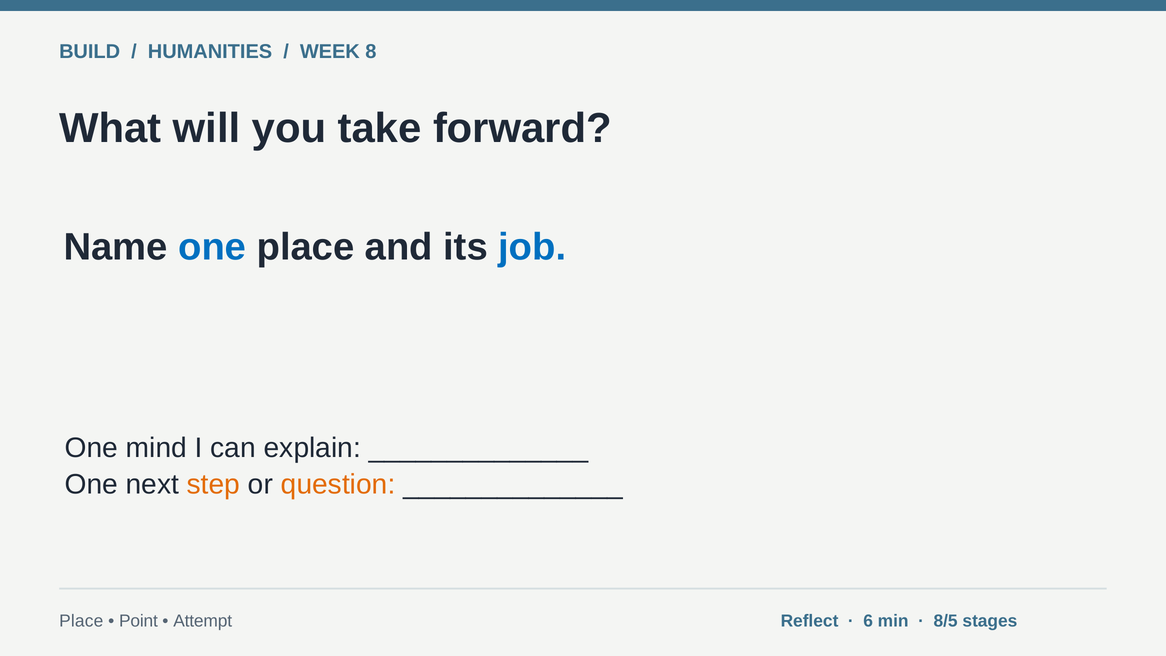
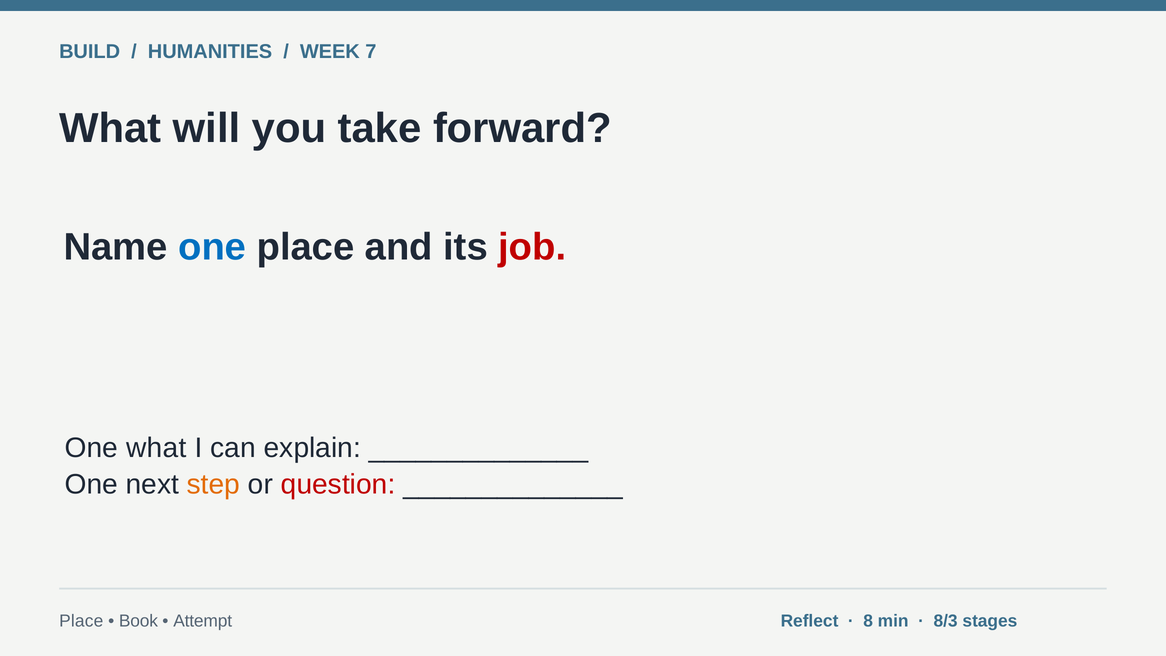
8: 8 -> 7
job colour: blue -> red
One mind: mind -> what
question colour: orange -> red
Point: Point -> Book
6: 6 -> 8
8/5: 8/5 -> 8/3
